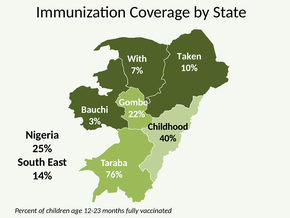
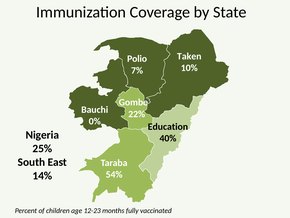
With: With -> Polio
3%: 3% -> 0%
Childhood: Childhood -> Education
76%: 76% -> 54%
